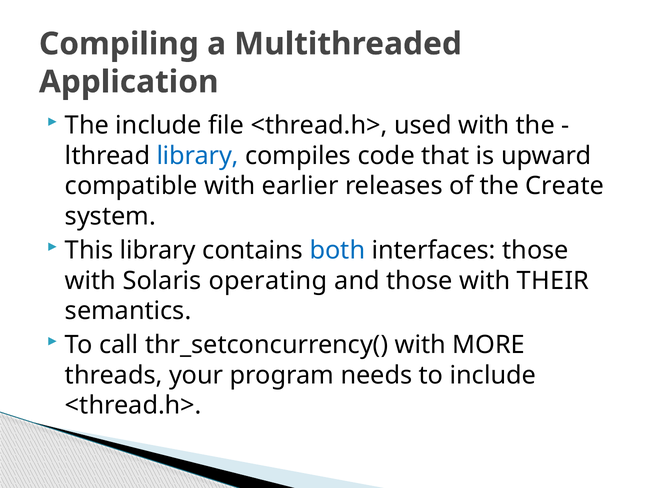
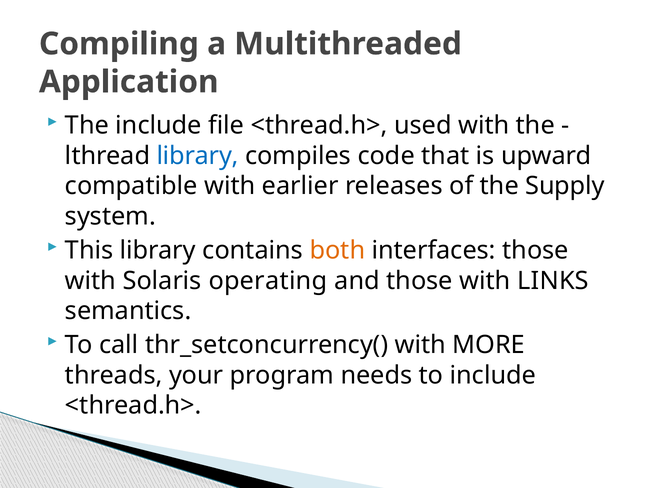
Create: Create -> Supply
both colour: blue -> orange
THEIR: THEIR -> LINKS
